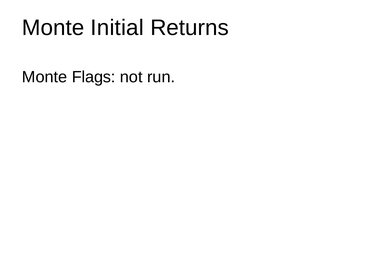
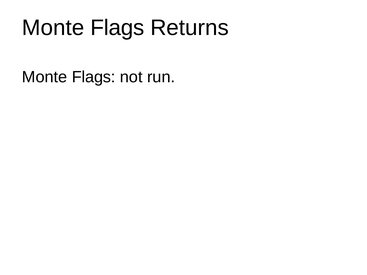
Initial at (117, 28): Initial -> Flags
